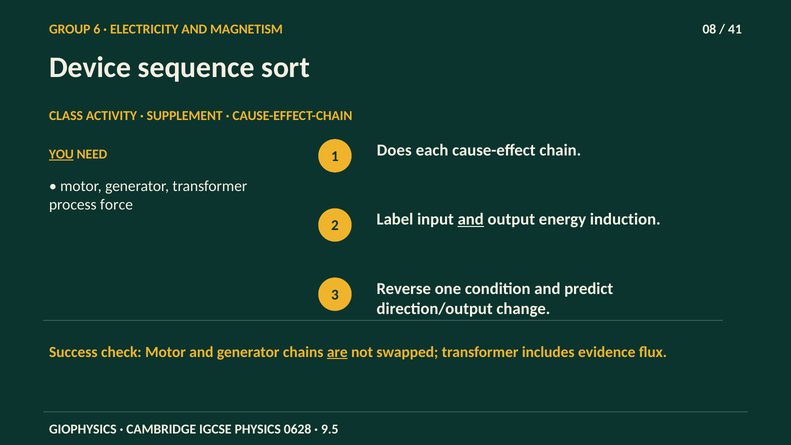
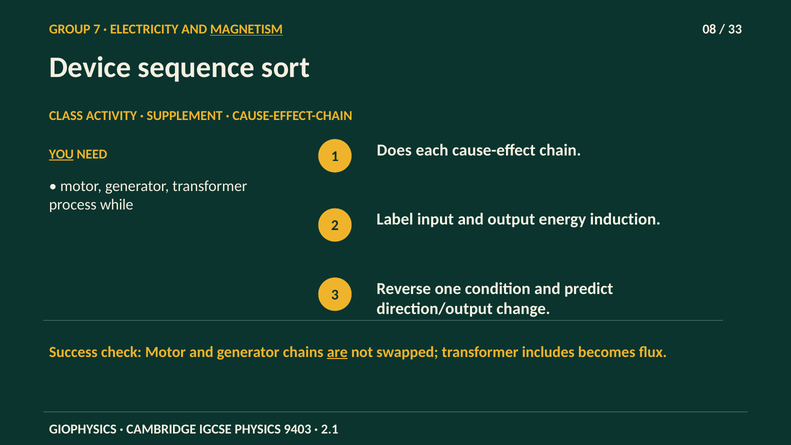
6: 6 -> 7
MAGNETISM underline: none -> present
41: 41 -> 33
force: force -> while
and at (471, 219) underline: present -> none
evidence: evidence -> becomes
0628: 0628 -> 9403
9.5: 9.5 -> 2.1
